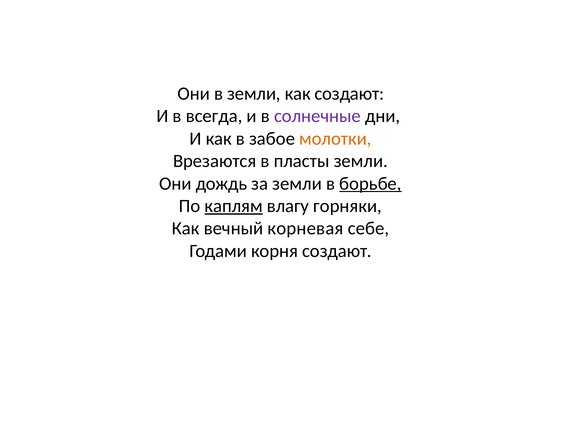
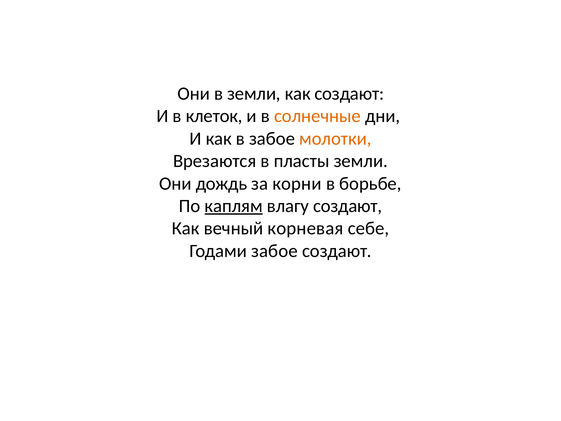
всегда: всегда -> клеток
солнечные colour: purple -> orange
за земли: земли -> корни
борьбе underline: present -> none
влагу горняки: горняки -> создают
Годами корня: корня -> забое
